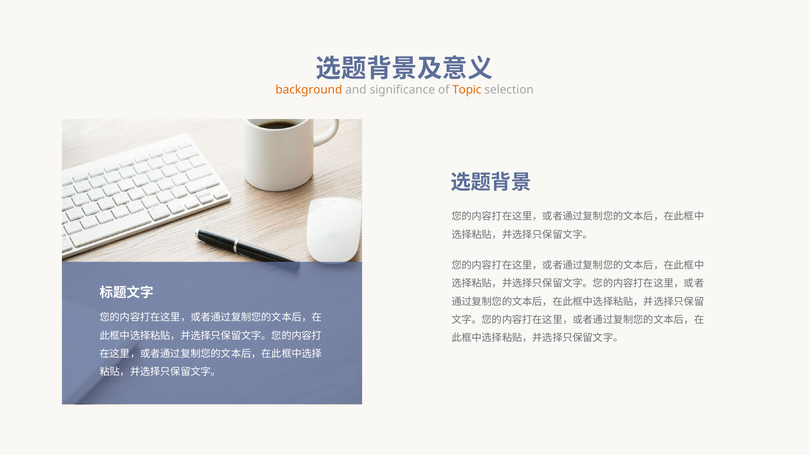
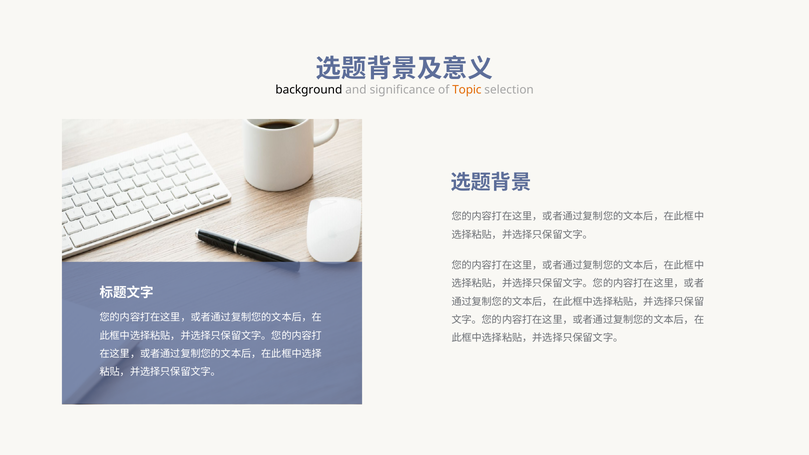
background colour: orange -> black
